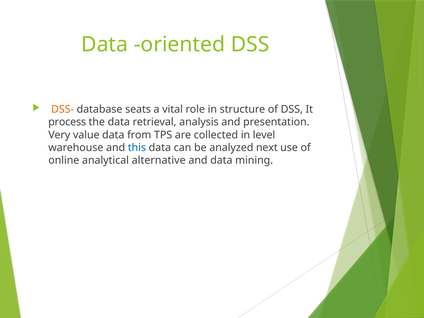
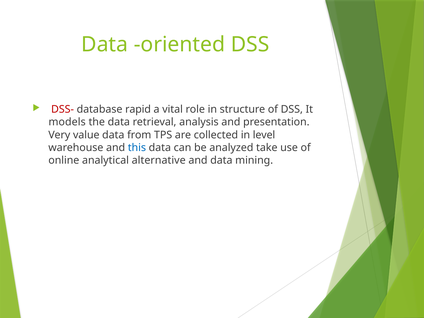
DSS- colour: orange -> red
seats: seats -> rapid
process: process -> models
next: next -> take
